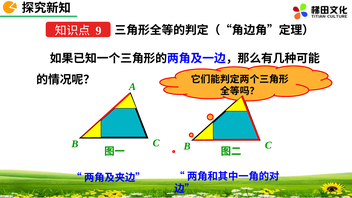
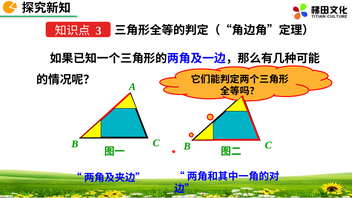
9: 9 -> 3
